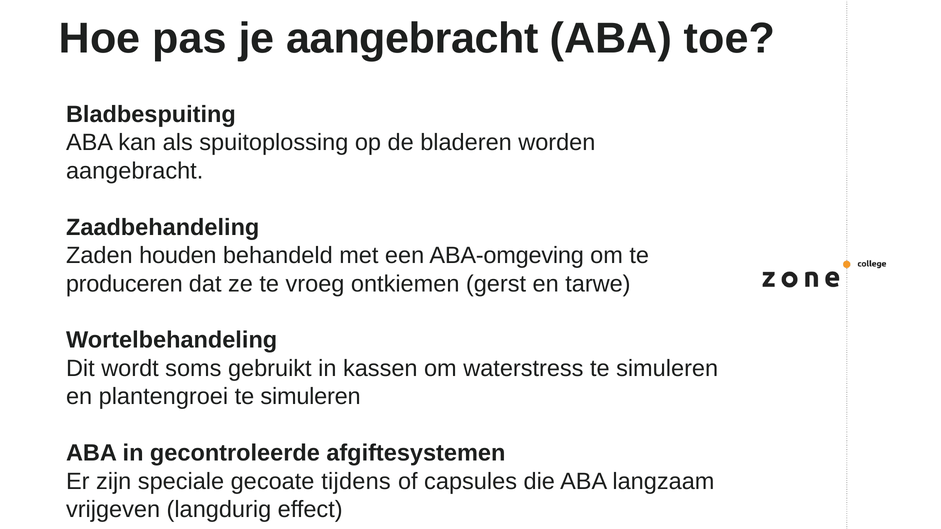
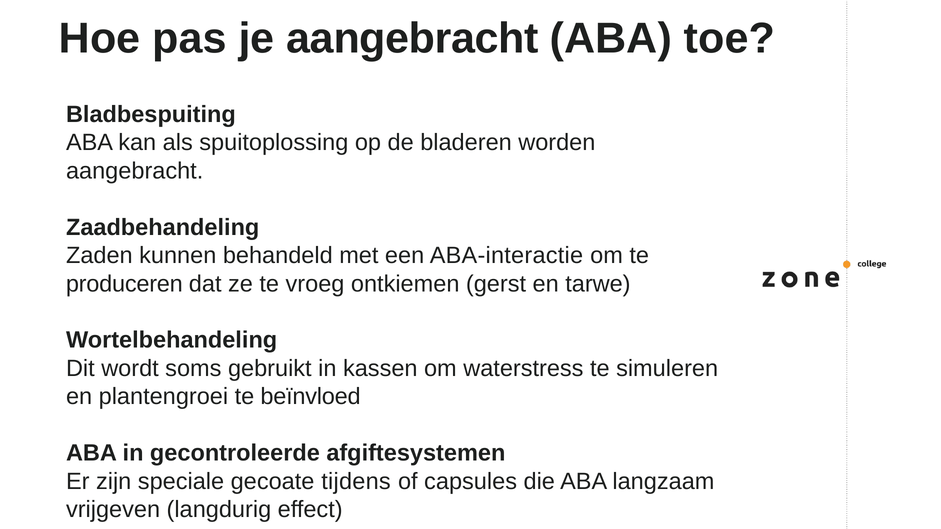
houden: houden -> kunnen
ABA-omgeving: ABA-omgeving -> ABA-interactie
plantengroei te simuleren: simuleren -> beïnvloed
